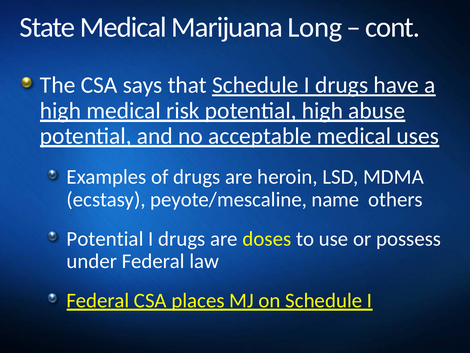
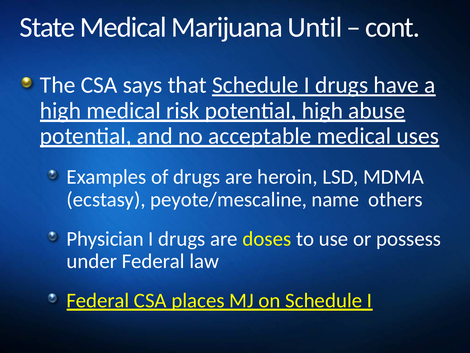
Long: Long -> Until
Potential at (105, 238): Potential -> Physician
